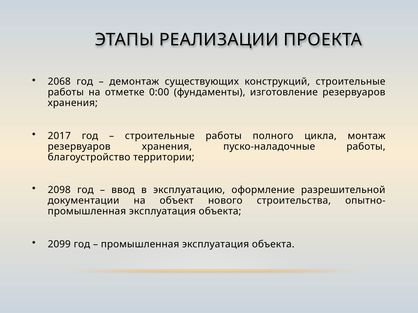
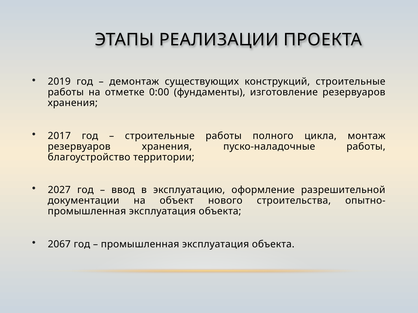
2068: 2068 -> 2019
2098: 2098 -> 2027
2099: 2099 -> 2067
